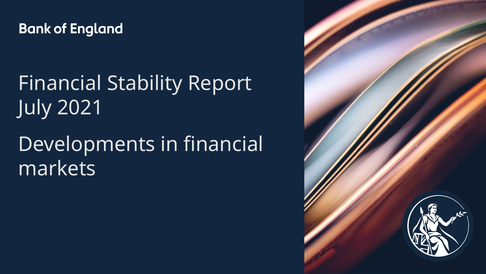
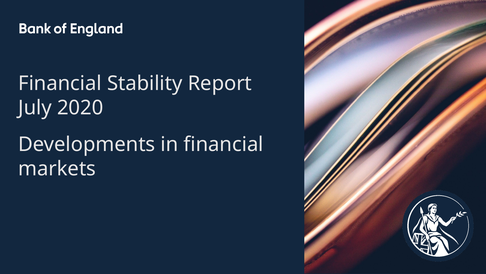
2021: 2021 -> 2020
